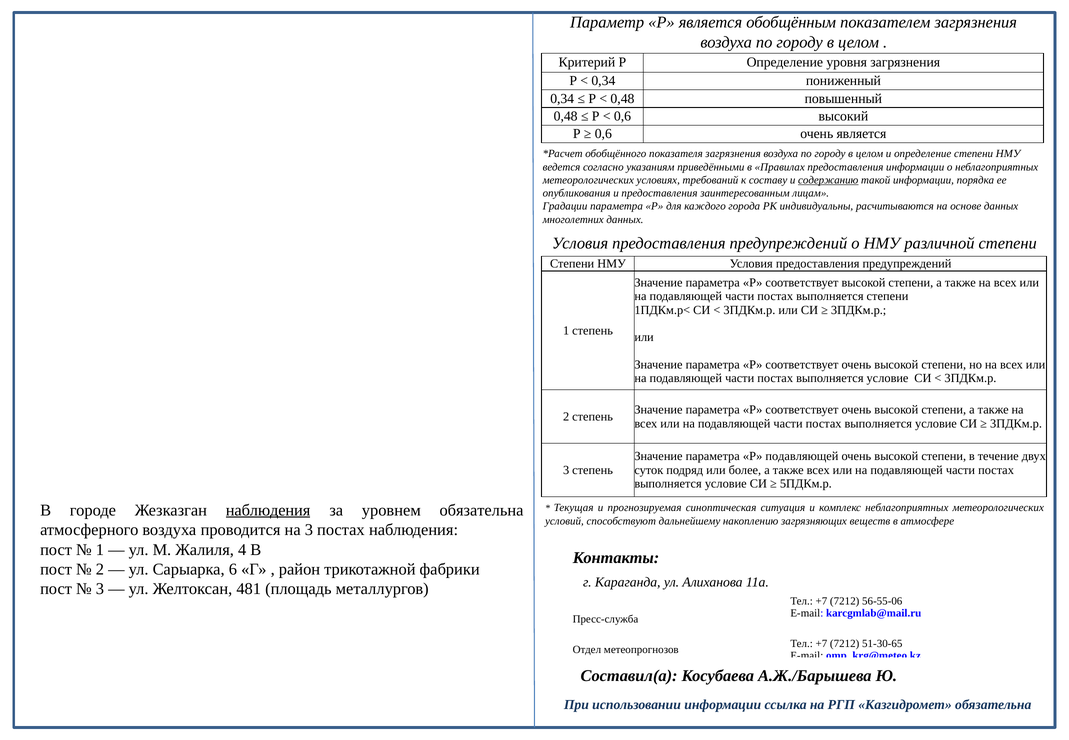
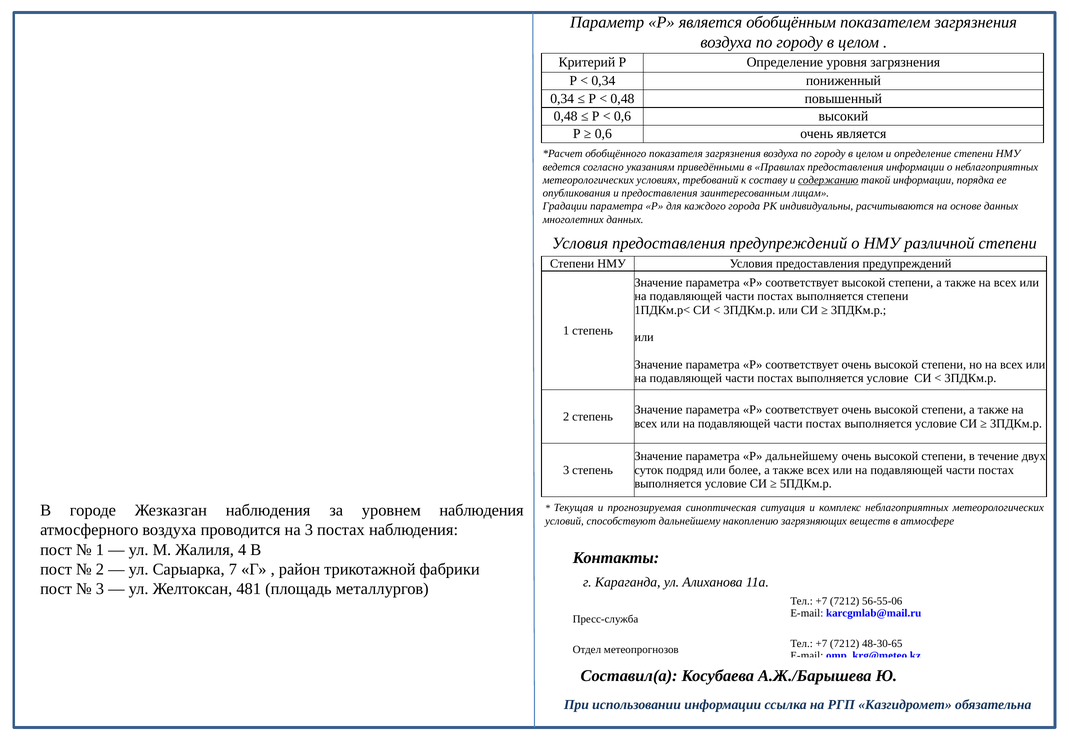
Р подавляющей: подавляющей -> дальнейшему
наблюдения at (268, 510) underline: present -> none
уровнем обязательна: обязательна -> наблюдения
6: 6 -> 7
51-30-65: 51-30-65 -> 48-30-65
